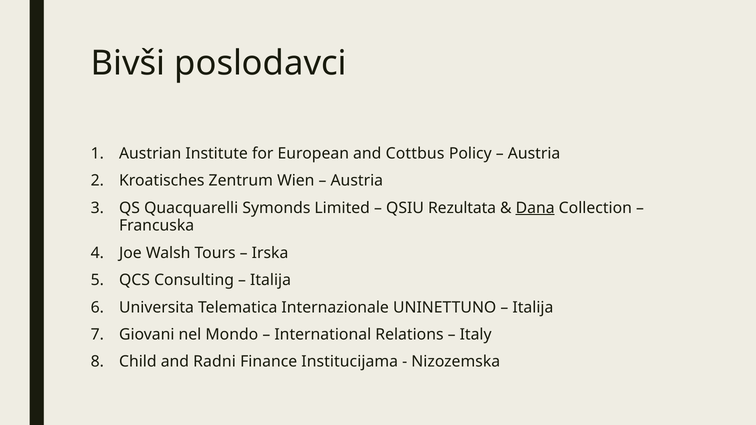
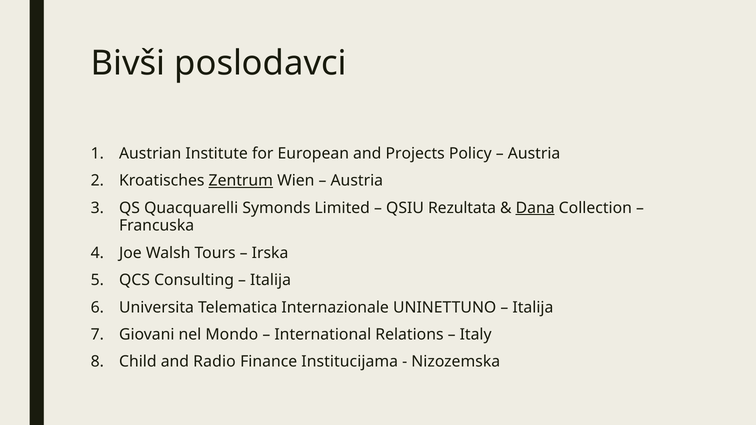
Cottbus: Cottbus -> Projects
Zentrum underline: none -> present
Radni: Radni -> Radio
